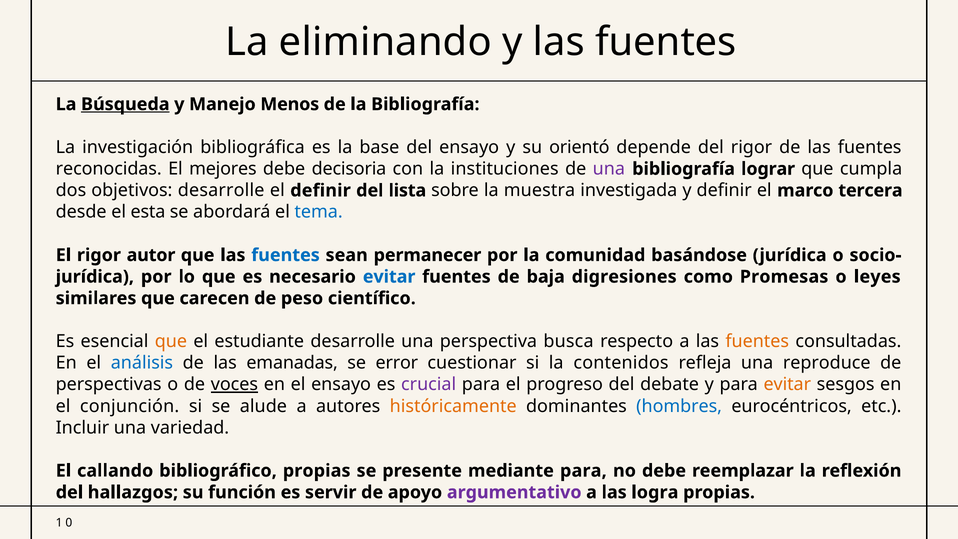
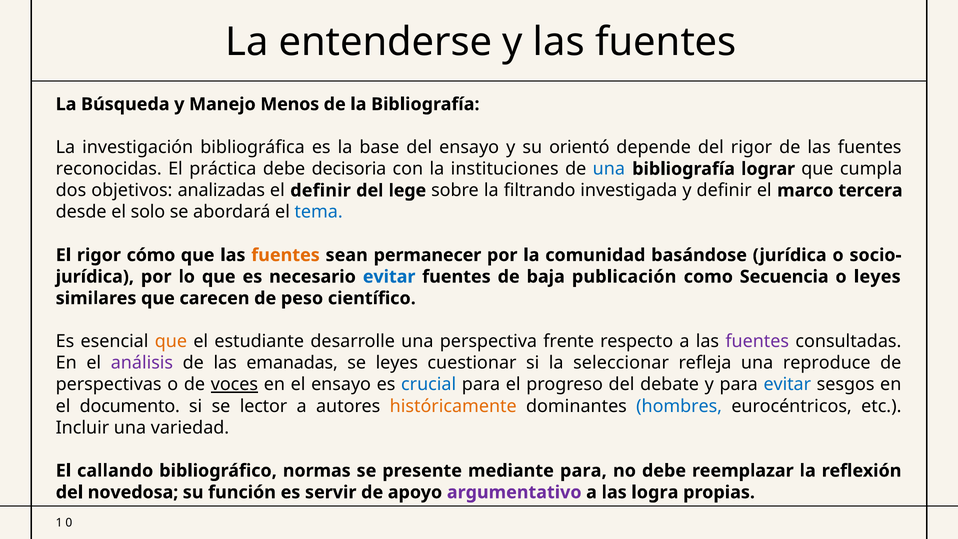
eliminando: eliminando -> entenderse
Búsqueda underline: present -> none
mejores: mejores -> práctica
una at (609, 169) colour: purple -> blue
objetivos desarrolle: desarrolle -> analizadas
lista: lista -> lege
muestra: muestra -> filtrando
esta: esta -> solo
autor: autor -> cómo
fuentes at (286, 255) colour: blue -> orange
digresiones: digresiones -> publicación
Promesas: Promesas -> Secuencia
busca: busca -> frente
fuentes at (757, 341) colour: orange -> purple
análisis colour: blue -> purple
se error: error -> leyes
contenidos: contenidos -> seleccionar
crucial colour: purple -> blue
evitar at (787, 384) colour: orange -> blue
conjunción: conjunción -> documento
alude: alude -> lector
bibliográfico propias: propias -> normas
hallazgos: hallazgos -> novedosa
